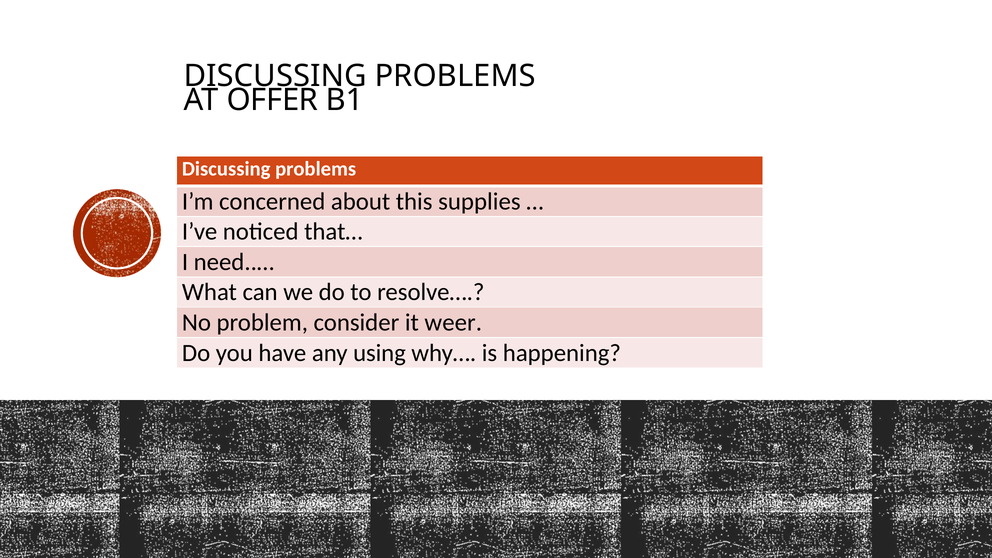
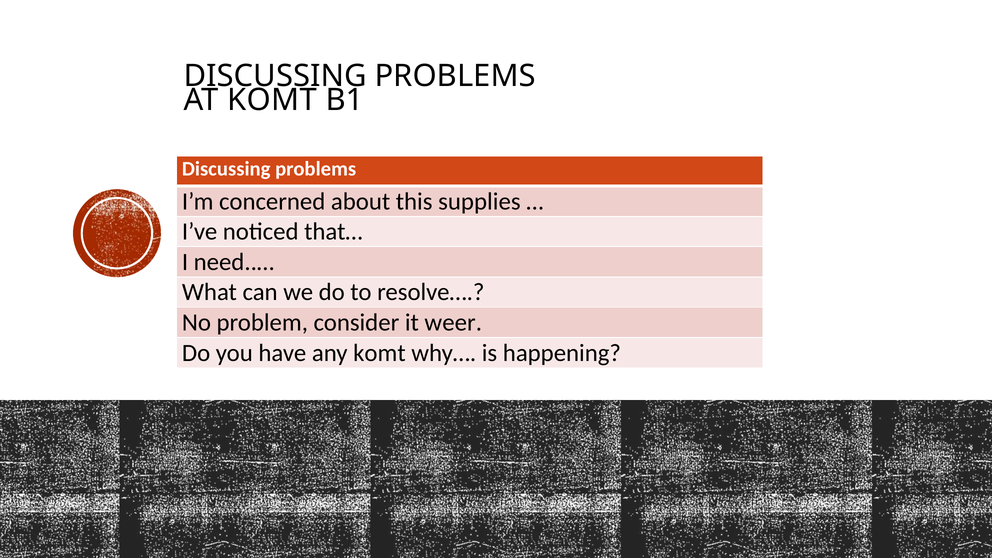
AT OFFER: OFFER -> KOMT
any using: using -> komt
